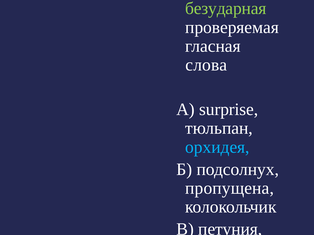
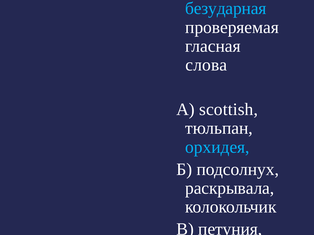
безударная colour: light green -> light blue
surprise: surprise -> scottish
пропущена at (230, 189): пропущена -> раскрывала
